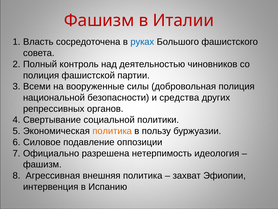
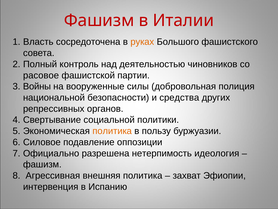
руках colour: blue -> orange
полиция at (41, 75): полиция -> расовое
Всеми: Всеми -> Войны
